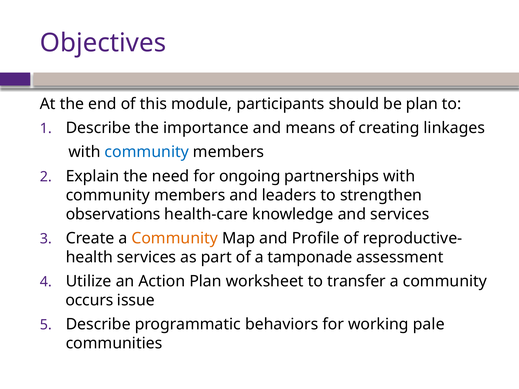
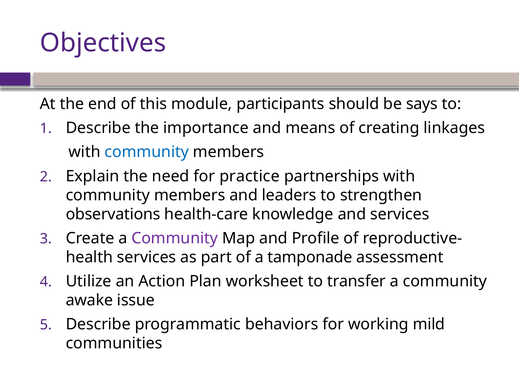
be plan: plan -> says
ongoing: ongoing -> practice
Community at (175, 238) colour: orange -> purple
occurs: occurs -> awake
pale: pale -> mild
